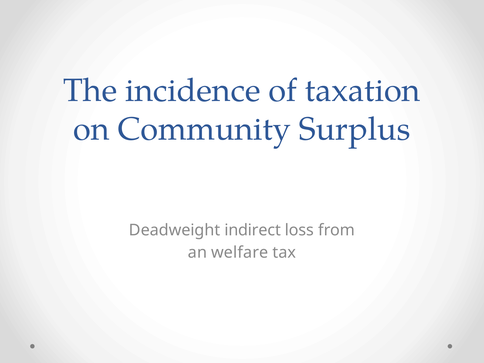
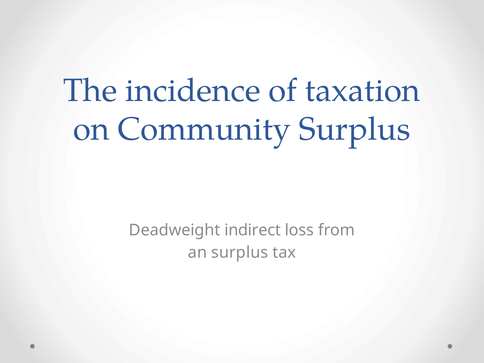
an welfare: welfare -> surplus
